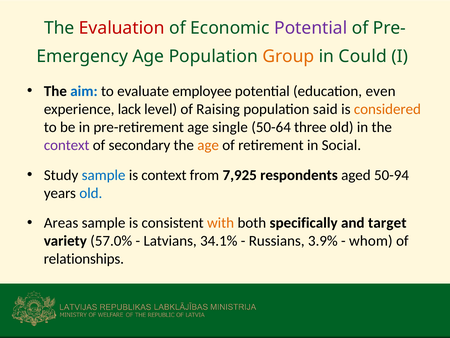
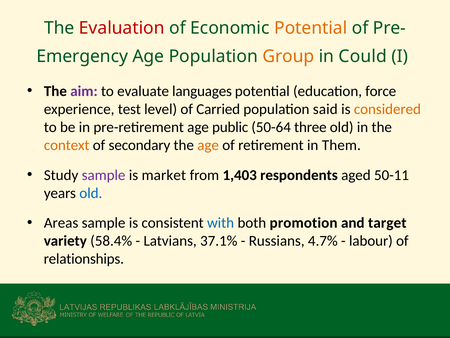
Potential at (311, 28) colour: purple -> orange
aim colour: blue -> purple
employee: employee -> languages
even: even -> force
lack: lack -> test
Raising: Raising -> Carried
single: single -> public
context at (67, 145) colour: purple -> orange
Social: Social -> Them
sample at (104, 175) colour: blue -> purple
is context: context -> market
7,925: 7,925 -> 1,403
50-94: 50-94 -> 50-11
with colour: orange -> blue
specifically: specifically -> promotion
57.0%: 57.0% -> 58.4%
34.1%: 34.1% -> 37.1%
3.9%: 3.9% -> 4.7%
whom: whom -> labour
